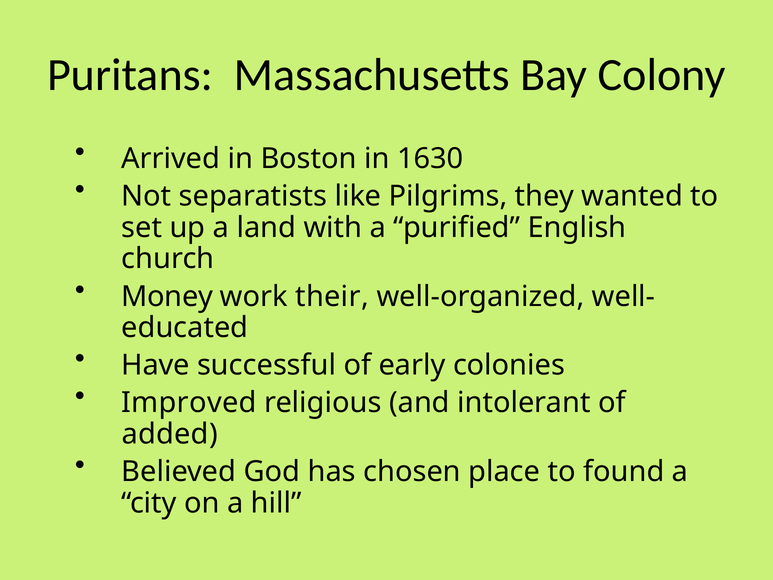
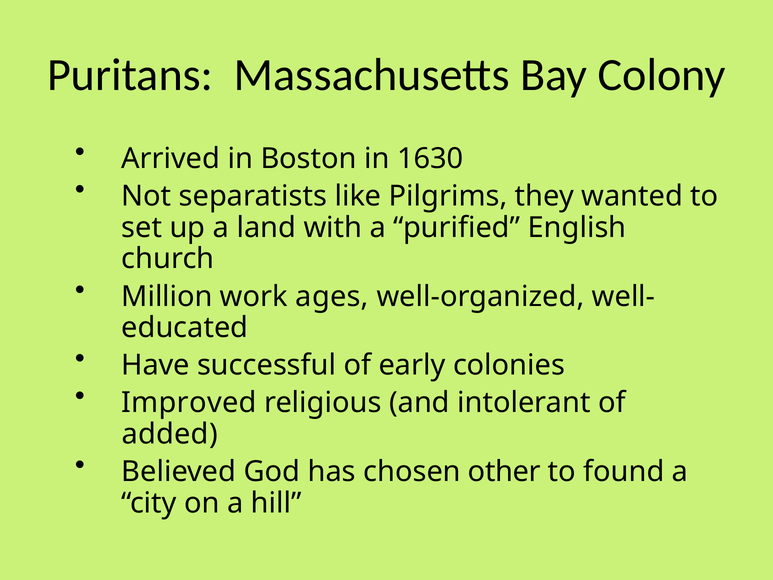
Money: Money -> Million
their: their -> ages
place: place -> other
